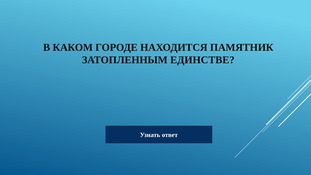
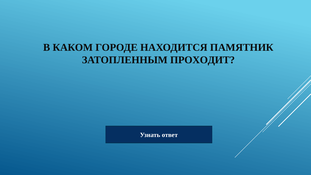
ЕДИНСТВЕ: ЕДИНСТВЕ -> ПРОХОДИТ
